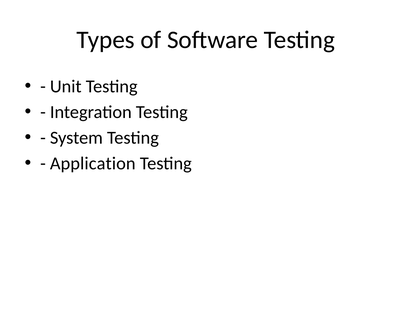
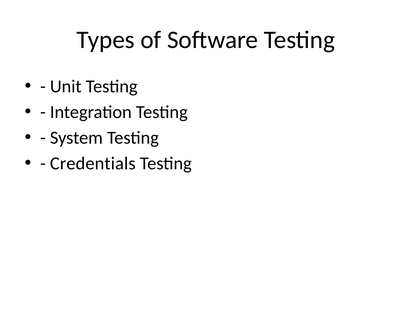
Application: Application -> Credentials
